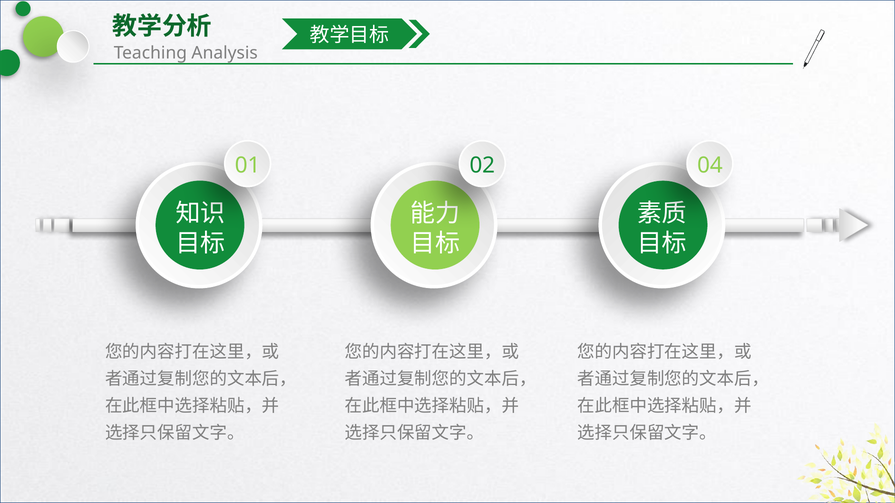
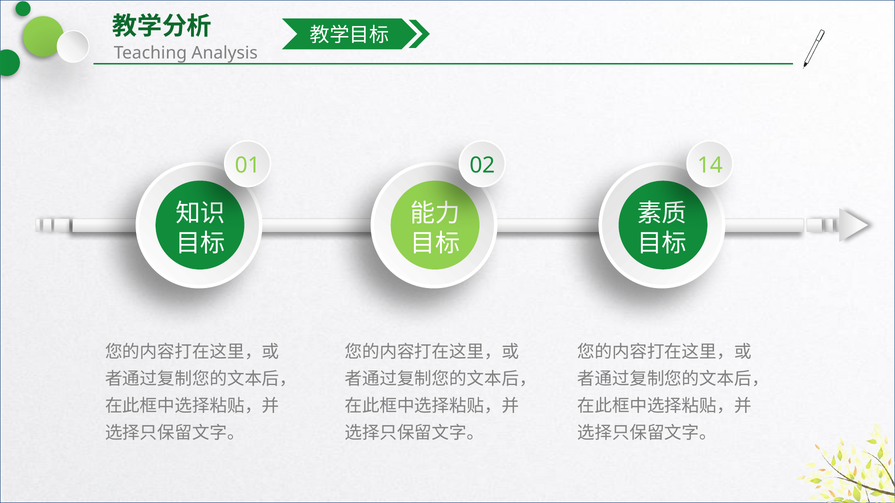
04: 04 -> 14
